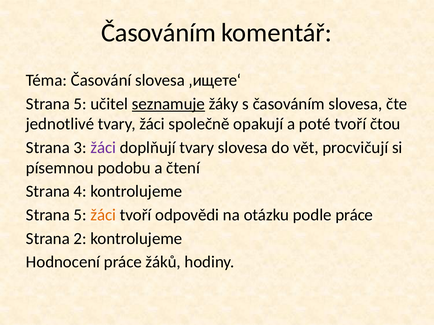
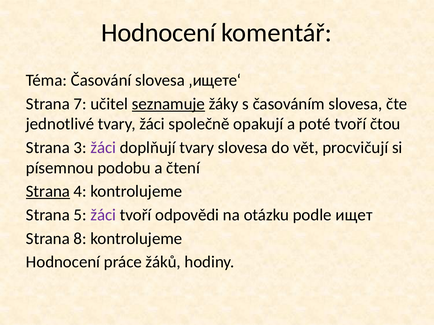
Časováním at (159, 33): Časováním -> Hodnocení
5 at (80, 104): 5 -> 7
Strana at (48, 192) underline: none -> present
žáci at (103, 215) colour: orange -> purple
podle práce: práce -> ищет
2: 2 -> 8
